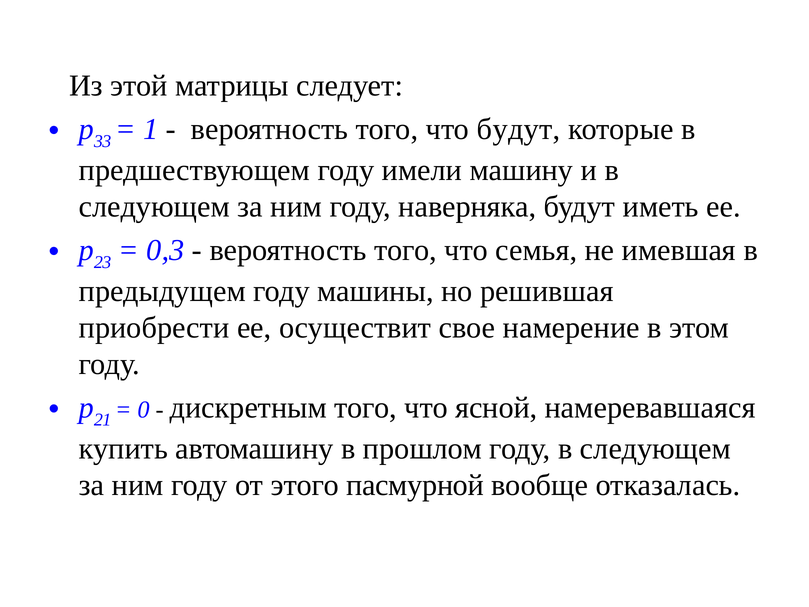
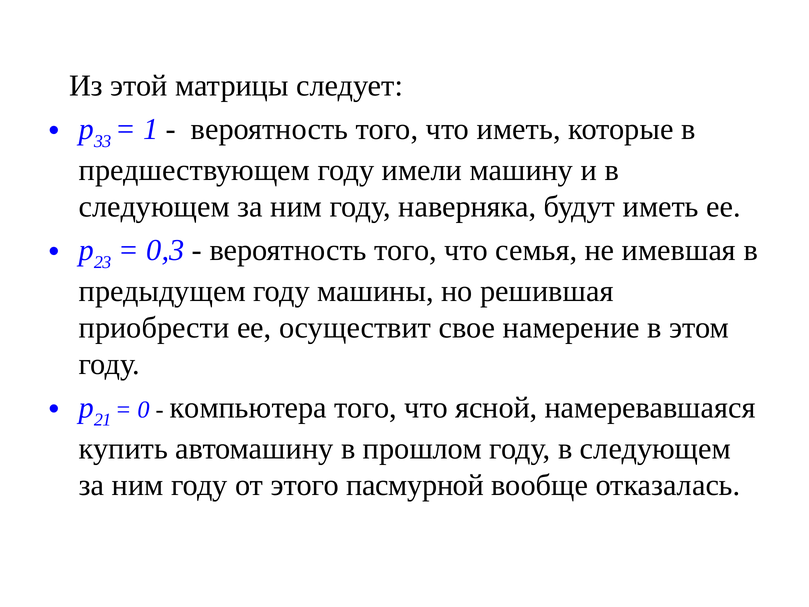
что будут: будут -> иметь
дискретным: дискретным -> компьютера
